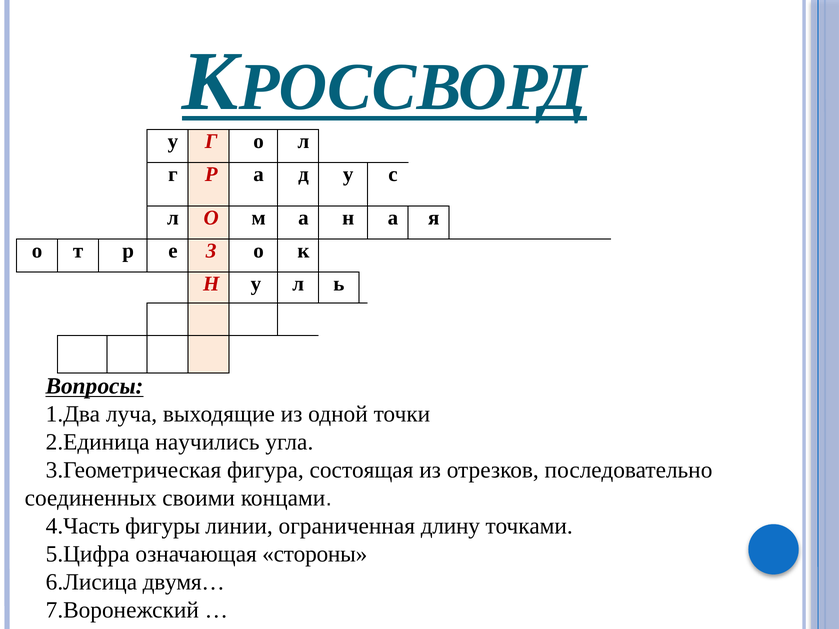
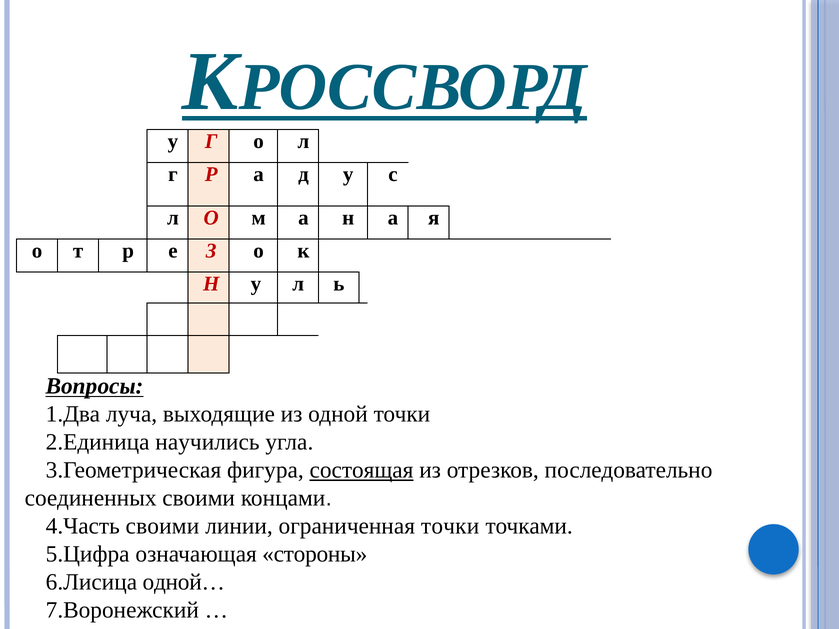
состоящая underline: none -> present
фигуры at (163, 526): фигуры -> своими
ограниченная длину: длину -> точки
двумя…: двумя… -> одной…
